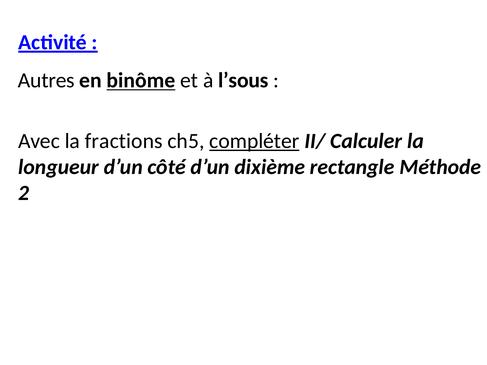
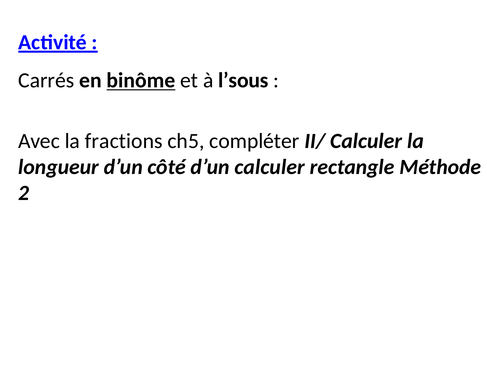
Autres: Autres -> Carrés
compléter underline: present -> none
d’un dixième: dixième -> calculer
